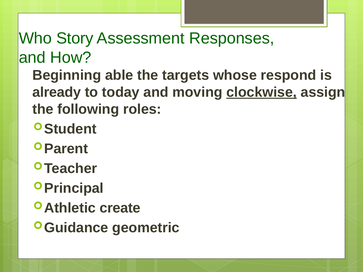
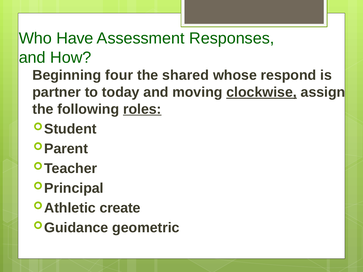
Story: Story -> Have
able: able -> four
targets: targets -> shared
already: already -> partner
roles underline: none -> present
